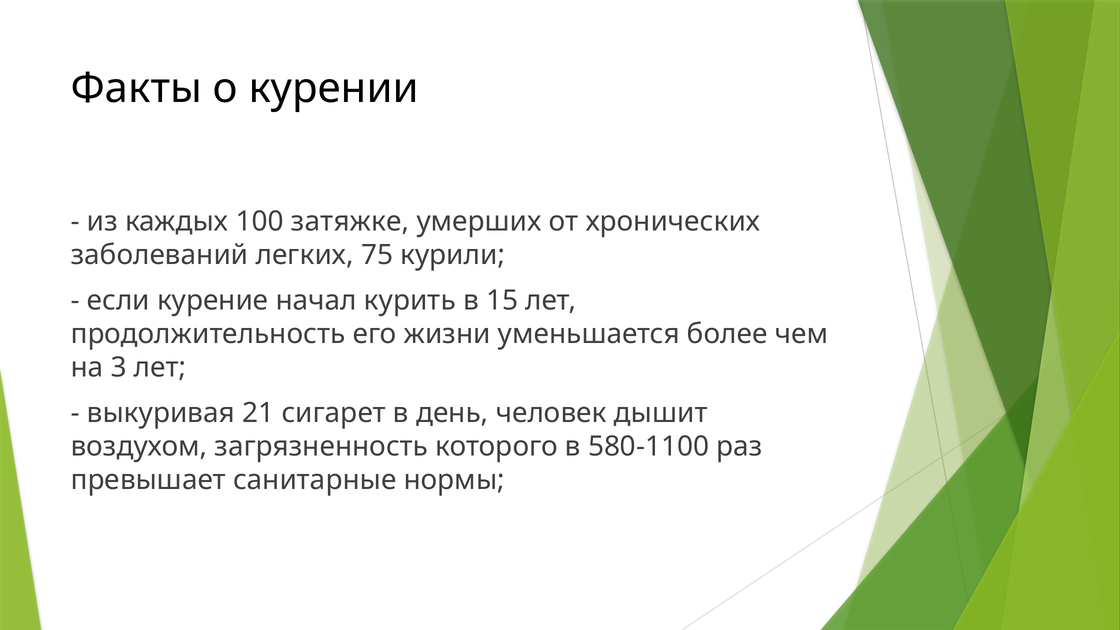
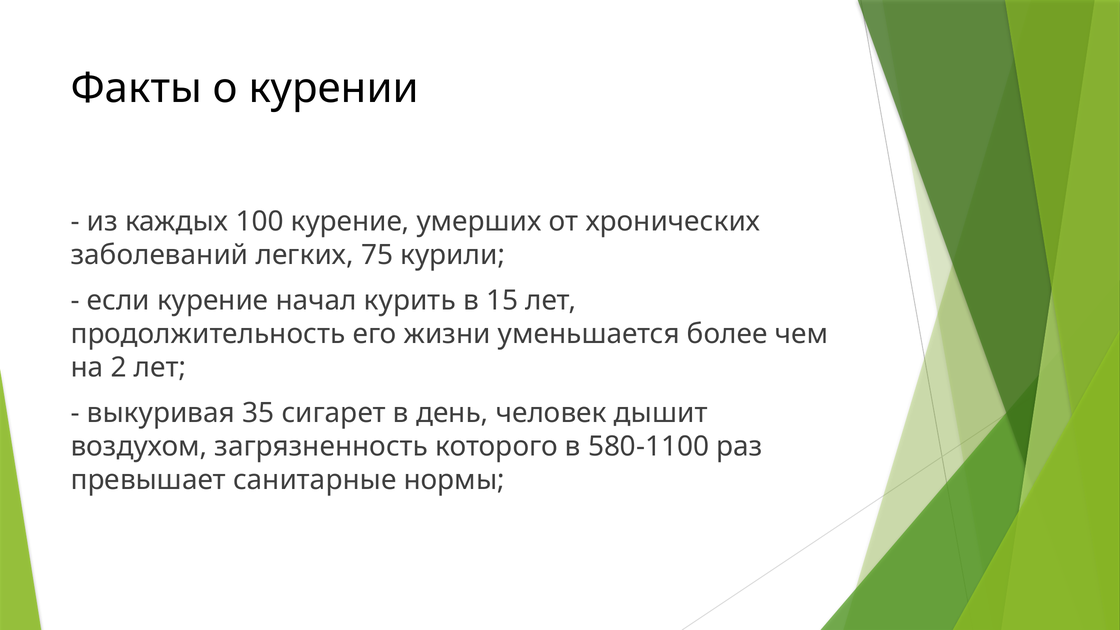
100 затяжке: затяжке -> курение
3: 3 -> 2
21: 21 -> 35
